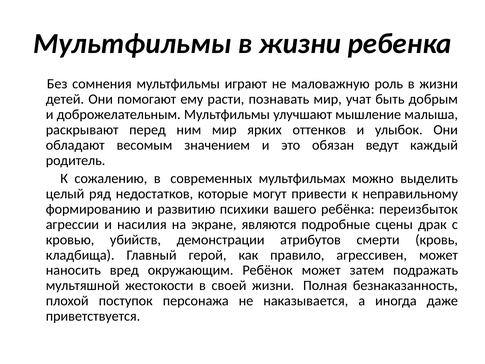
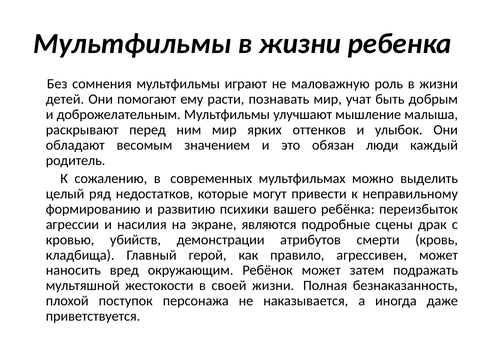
ведут: ведут -> люди
